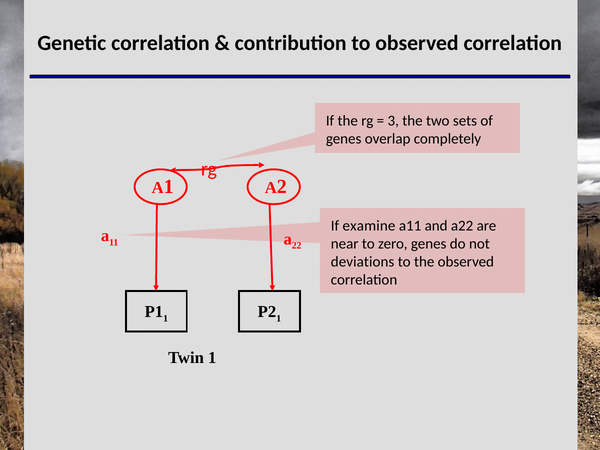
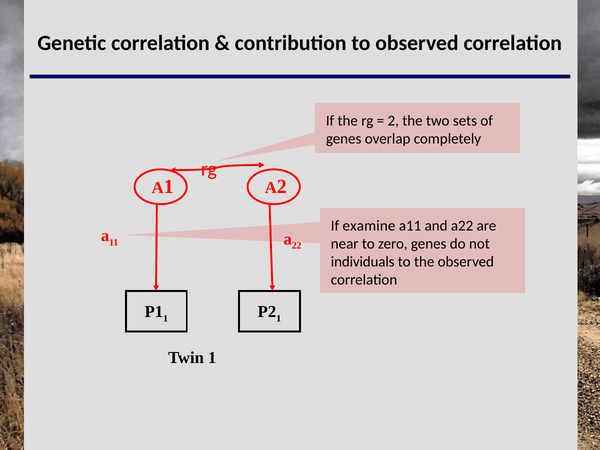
3 at (393, 121): 3 -> 2
deviations: deviations -> individuals
